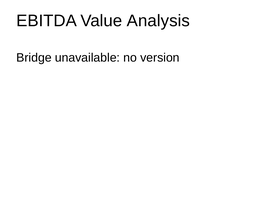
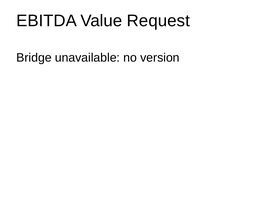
Analysis: Analysis -> Request
